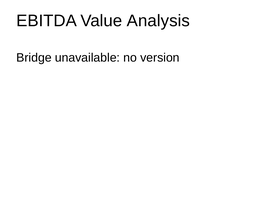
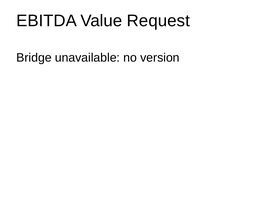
Analysis: Analysis -> Request
